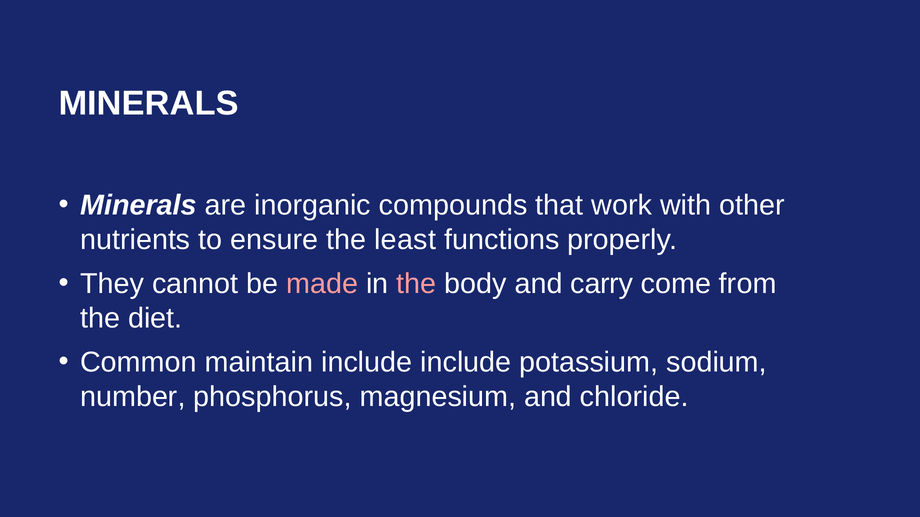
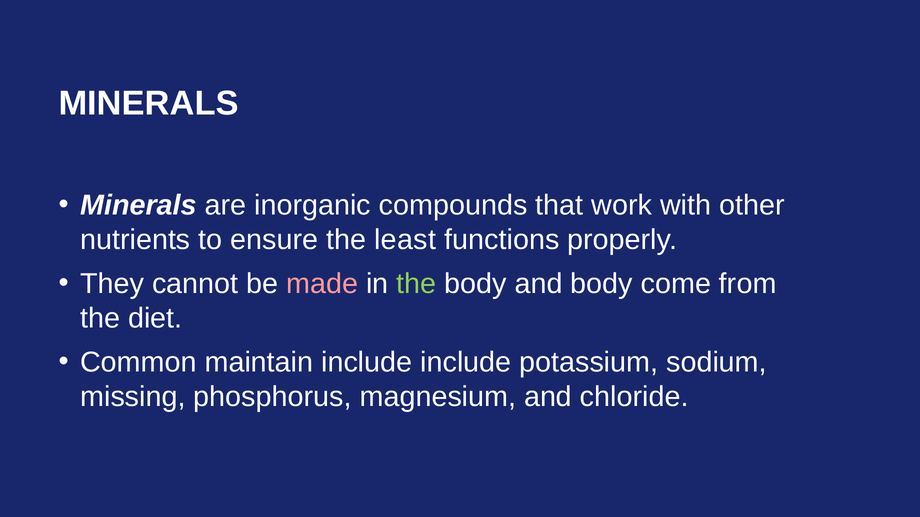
the at (416, 284) colour: pink -> light green
and carry: carry -> body
number: number -> missing
